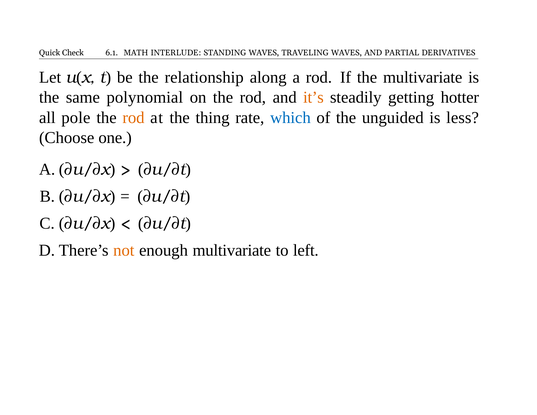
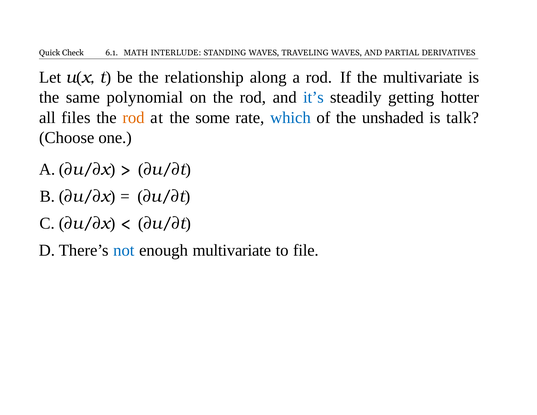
it’s colour: orange -> blue
pole: pole -> files
thing: thing -> some
unguided: unguided -> unshaded
less: less -> talk
not colour: orange -> blue
left: left -> file
